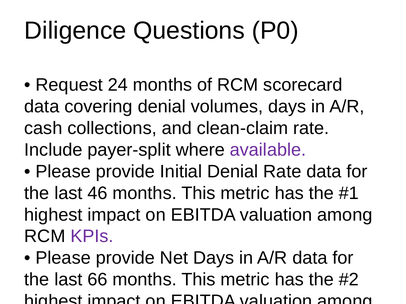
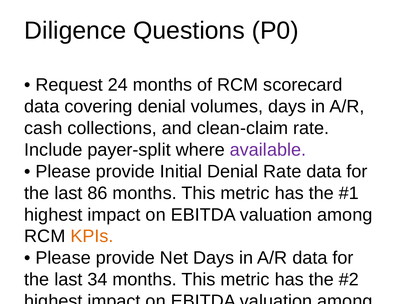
46: 46 -> 86
KPIs at (92, 237) colour: purple -> orange
66: 66 -> 34
